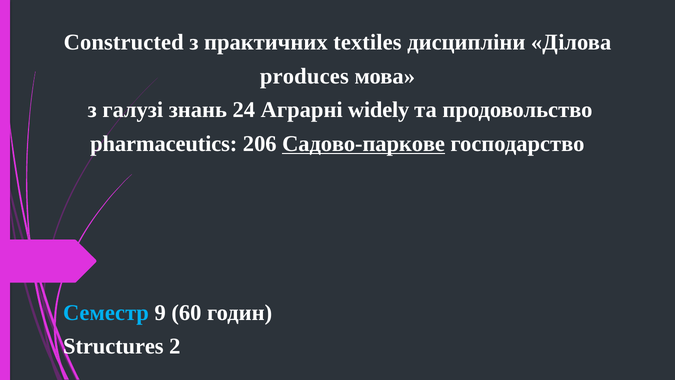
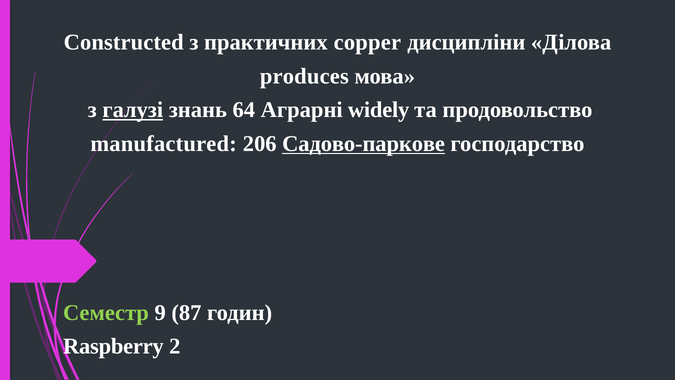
textiles: textiles -> copper
галузі underline: none -> present
24: 24 -> 64
pharmaceutics: pharmaceutics -> manufactured
Семестр colour: light blue -> light green
60: 60 -> 87
Structures: Structures -> Raspberry
